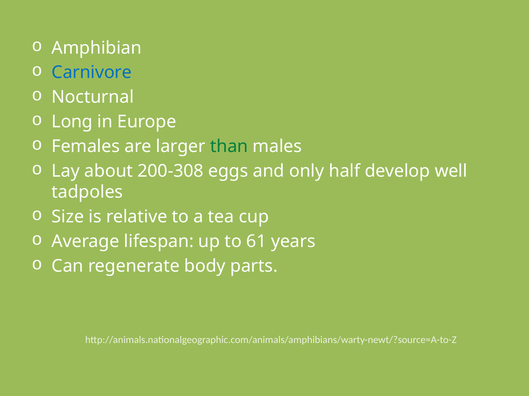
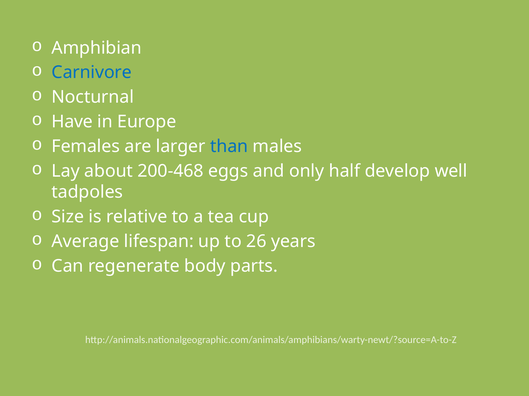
Long: Long -> Have
than colour: green -> blue
200-308: 200-308 -> 200-468
61: 61 -> 26
